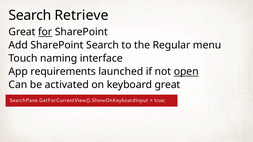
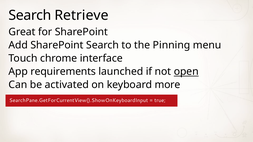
for underline: present -> none
Regular: Regular -> Pinning
naming: naming -> chrome
keyboard great: great -> more
